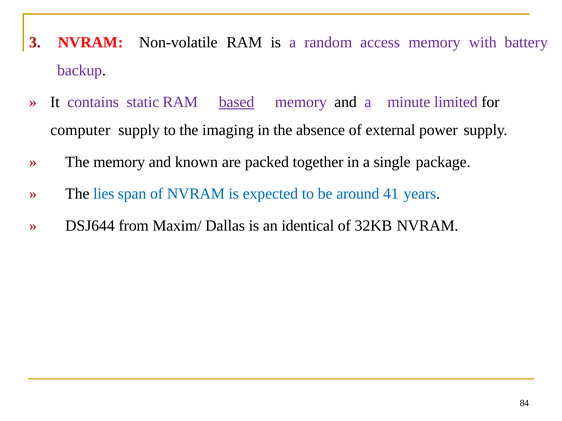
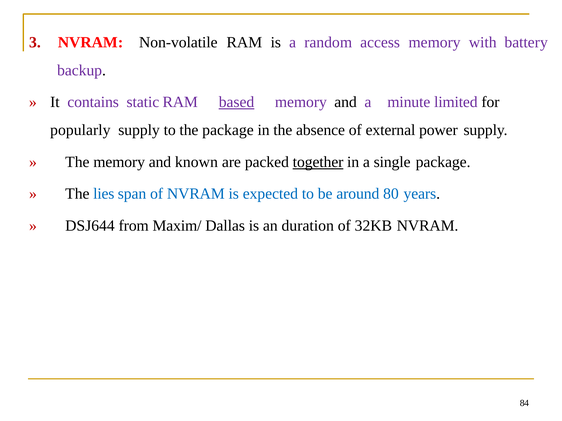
computer: computer -> popularly
the imaging: imaging -> package
together underline: none -> present
41: 41 -> 80
identical: identical -> duration
